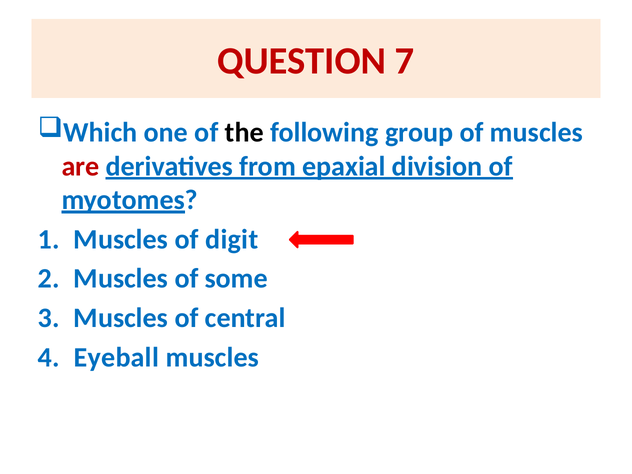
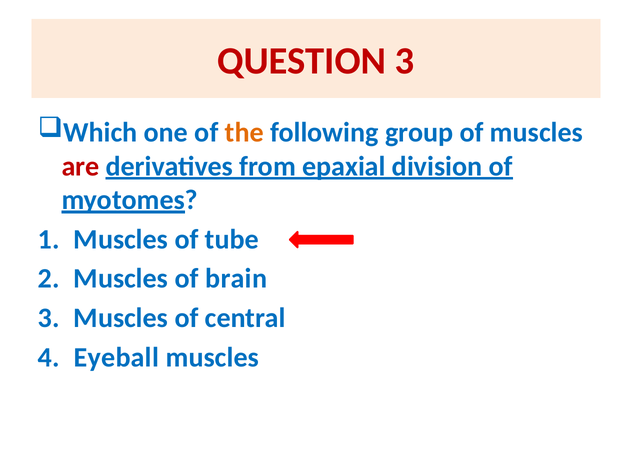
QUESTION 7: 7 -> 3
the colour: black -> orange
digit: digit -> tube
some: some -> brain
